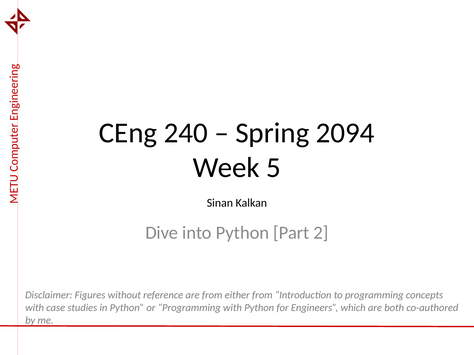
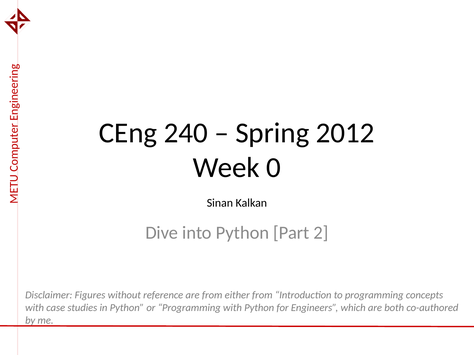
2094: 2094 -> 2012
5: 5 -> 0
